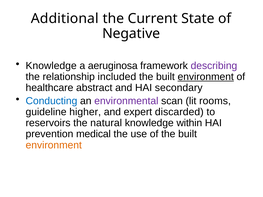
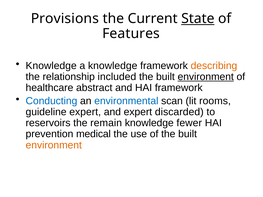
Additional: Additional -> Provisions
State underline: none -> present
Negative: Negative -> Features
a aeruginosa: aeruginosa -> knowledge
describing colour: purple -> orange
HAI secondary: secondary -> framework
environmental colour: purple -> blue
guideline higher: higher -> expert
natural: natural -> remain
within: within -> fewer
